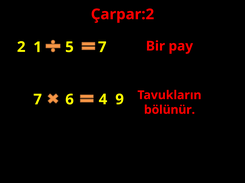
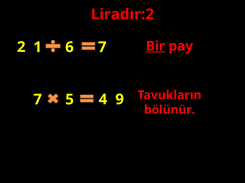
Çarpar:2: Çarpar:2 -> Liradır:2
Bir underline: none -> present
5: 5 -> 6
6: 6 -> 5
